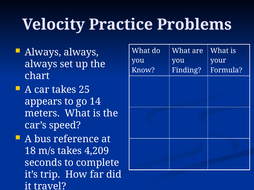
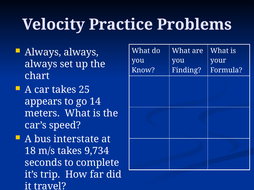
reference: reference -> interstate
4,209: 4,209 -> 9,734
